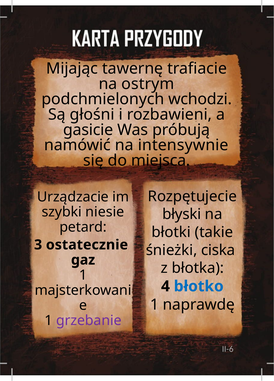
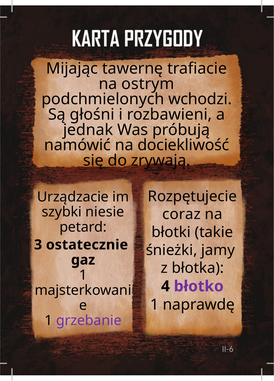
gasicie: gasicie -> jednak
intensywnie: intensywnie -> dociekliwość
miejsca: miejsca -> zrywają
błyski: błyski -> coraz
ciska: ciska -> jamy
błotko colour: blue -> purple
